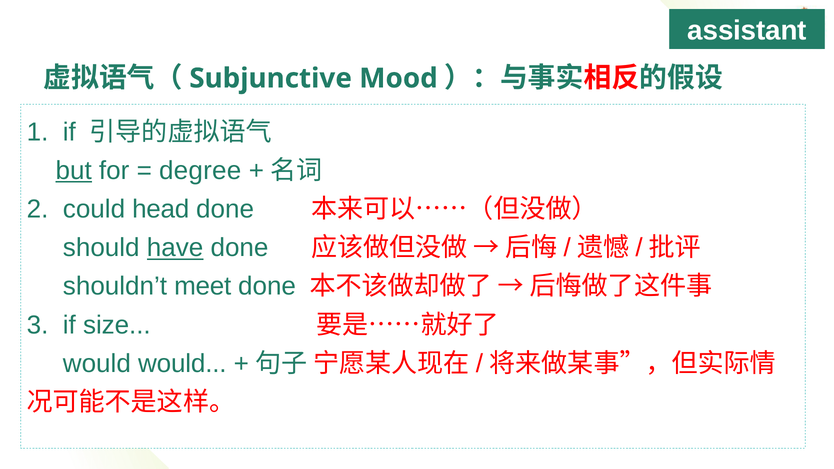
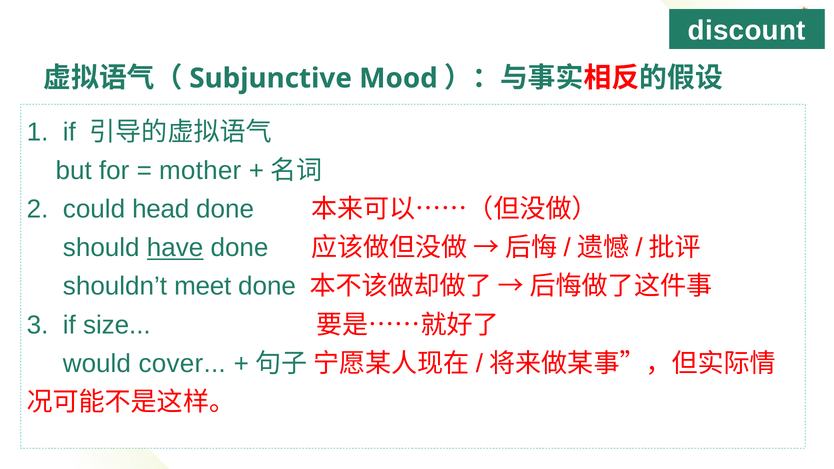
assistant: assistant -> discount
but underline: present -> none
degree: degree -> mother
would would: would -> cover
